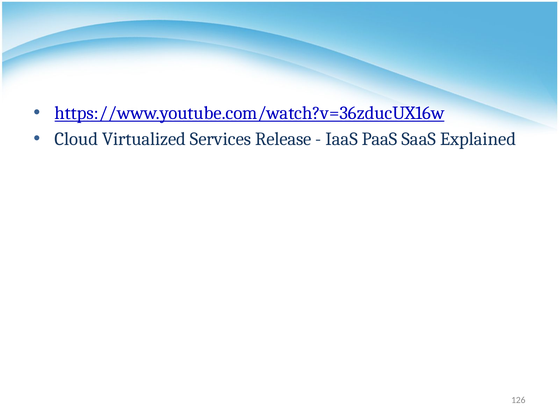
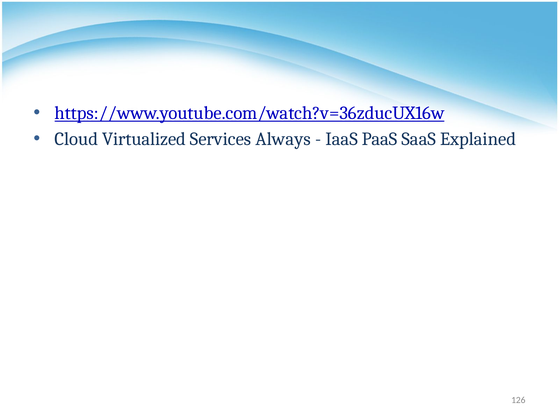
Release: Release -> Always
